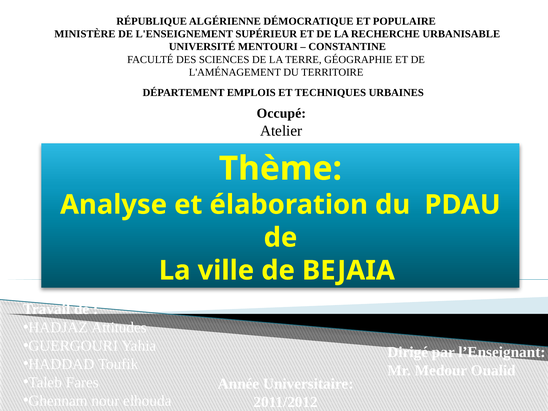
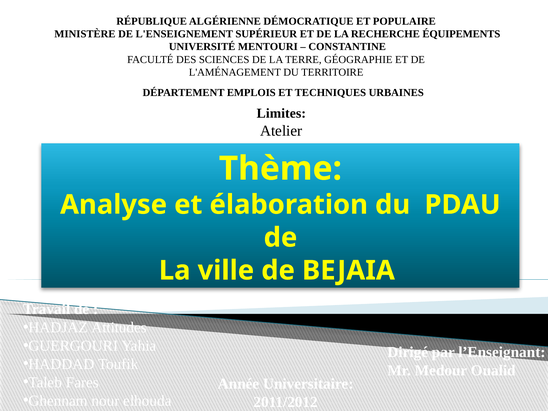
URBANISABLE: URBANISABLE -> ÉQUIPEMENTS
Occupé: Occupé -> Limites
